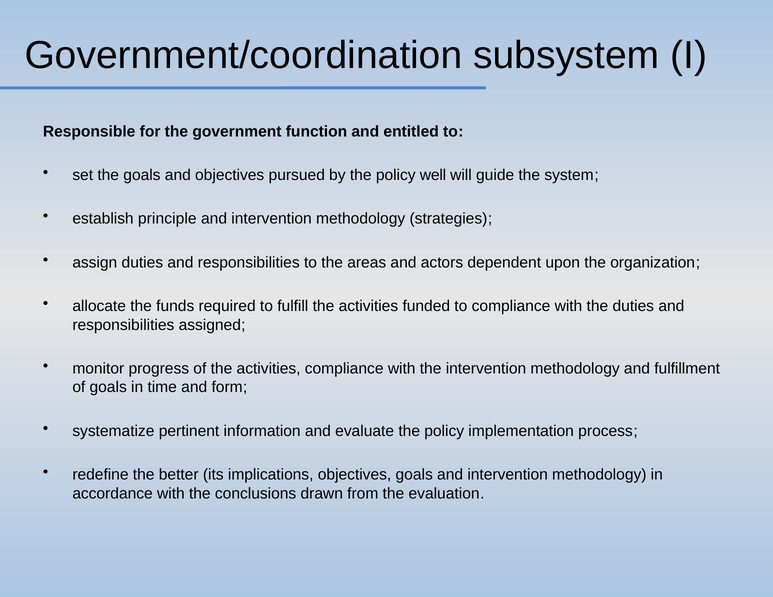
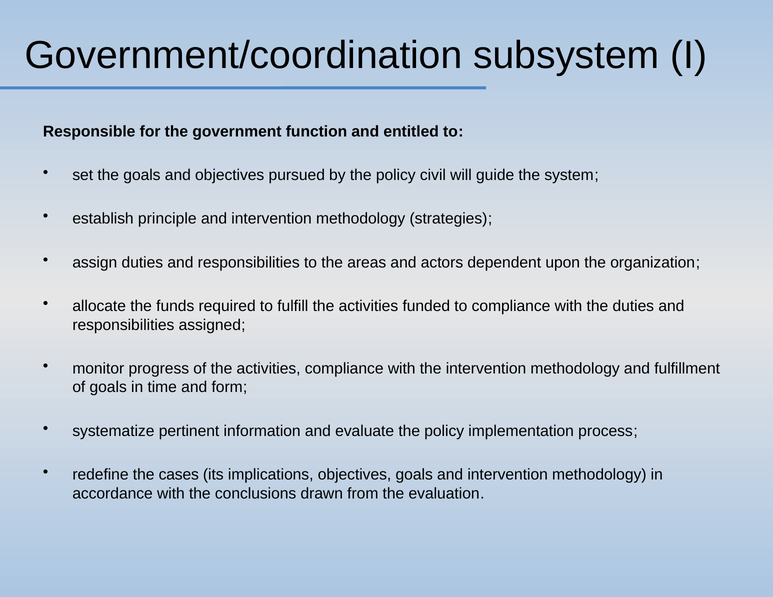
well: well -> civil
better: better -> cases
